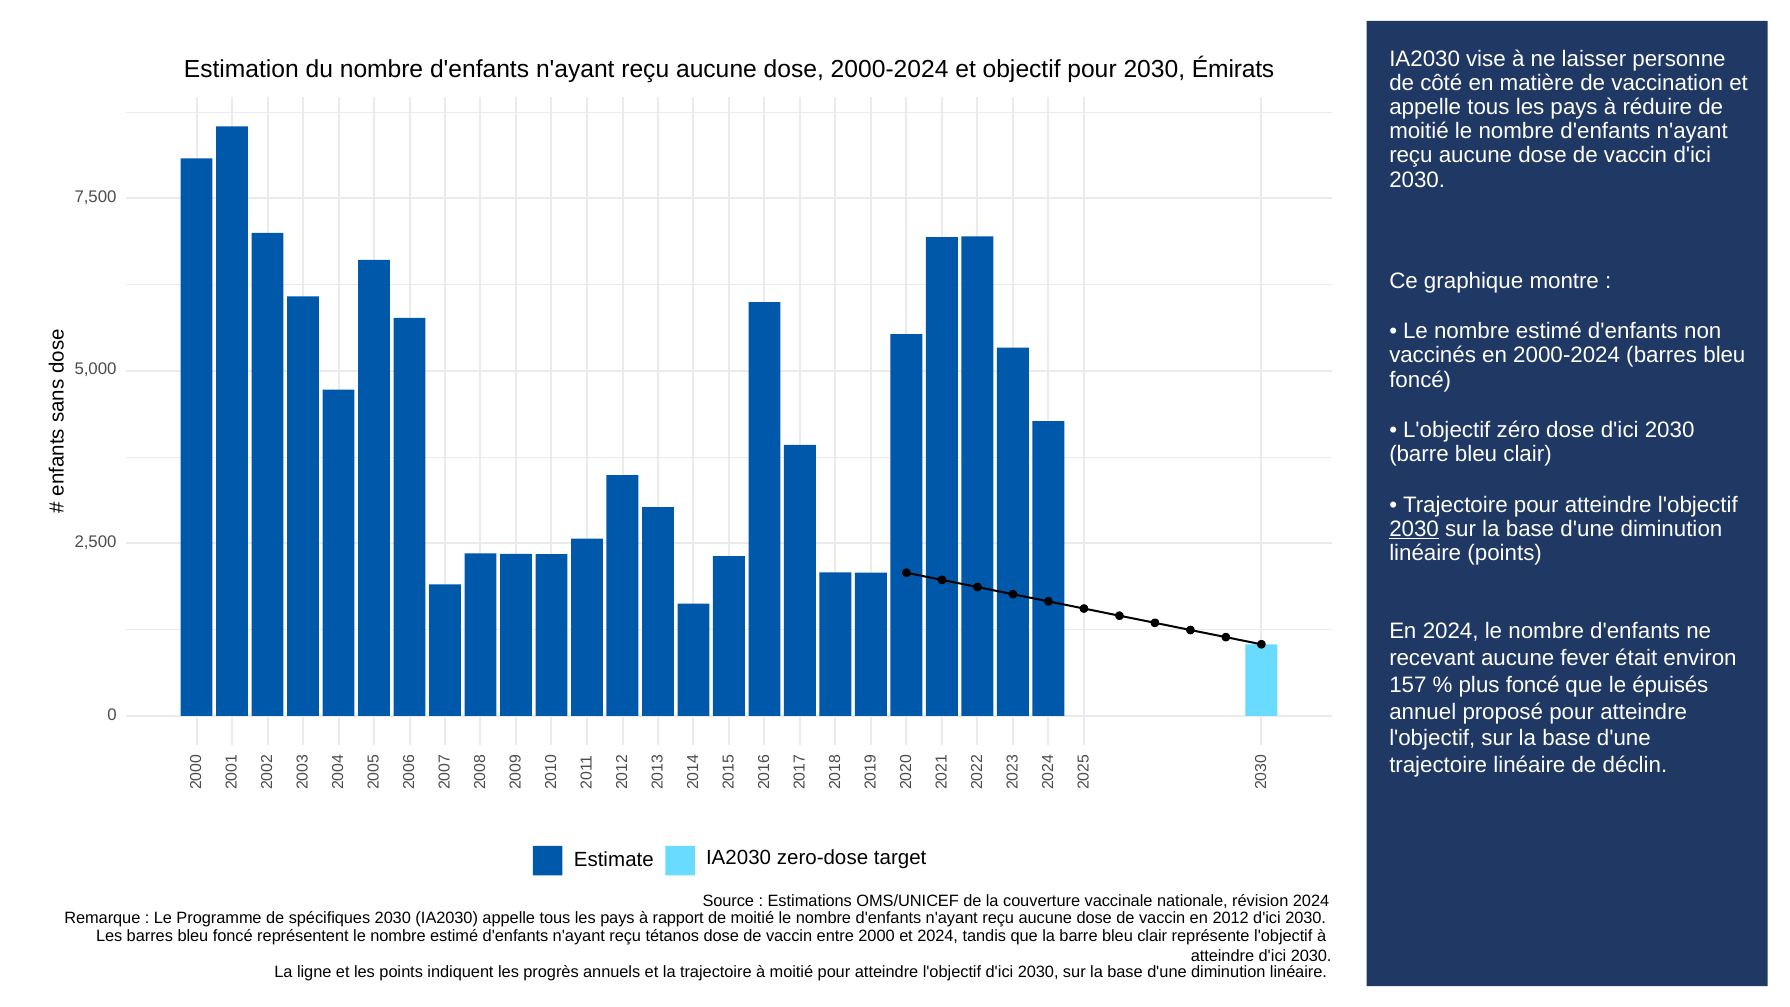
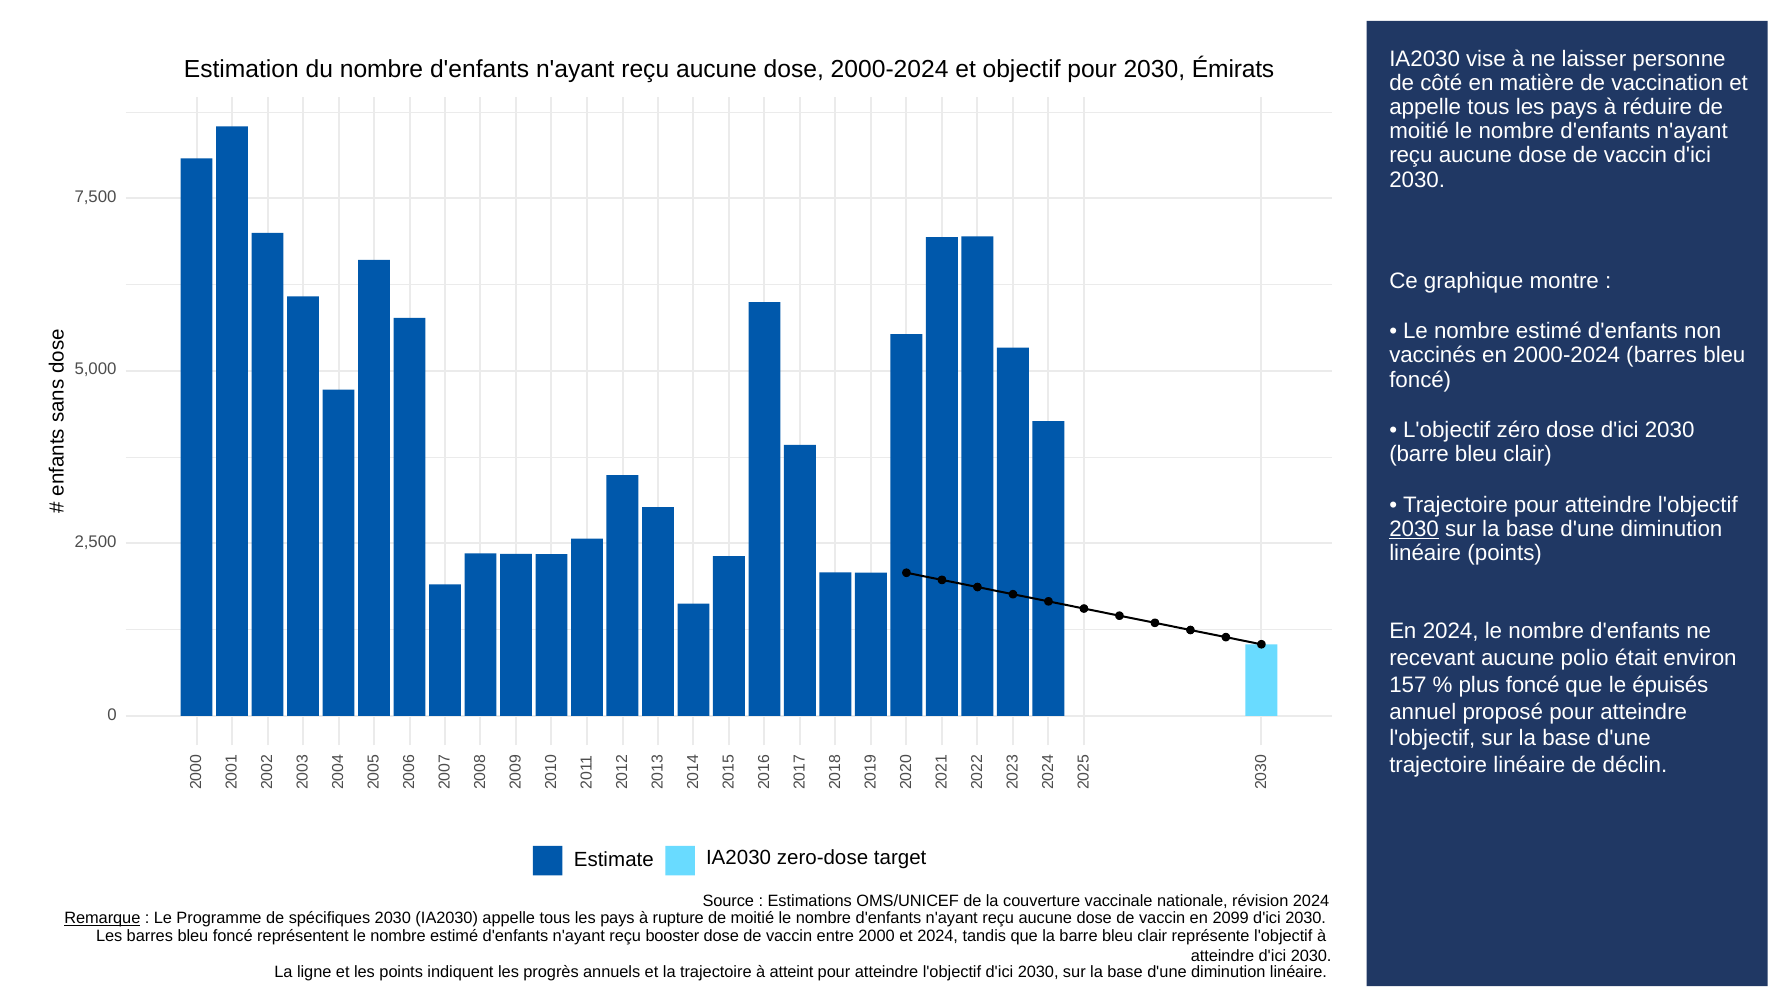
fever: fever -> polio
Remarque underline: none -> present
rapport: rapport -> rupture
2012: 2012 -> 2099
tétanos: tétanos -> booster
à moitié: moitié -> atteint
